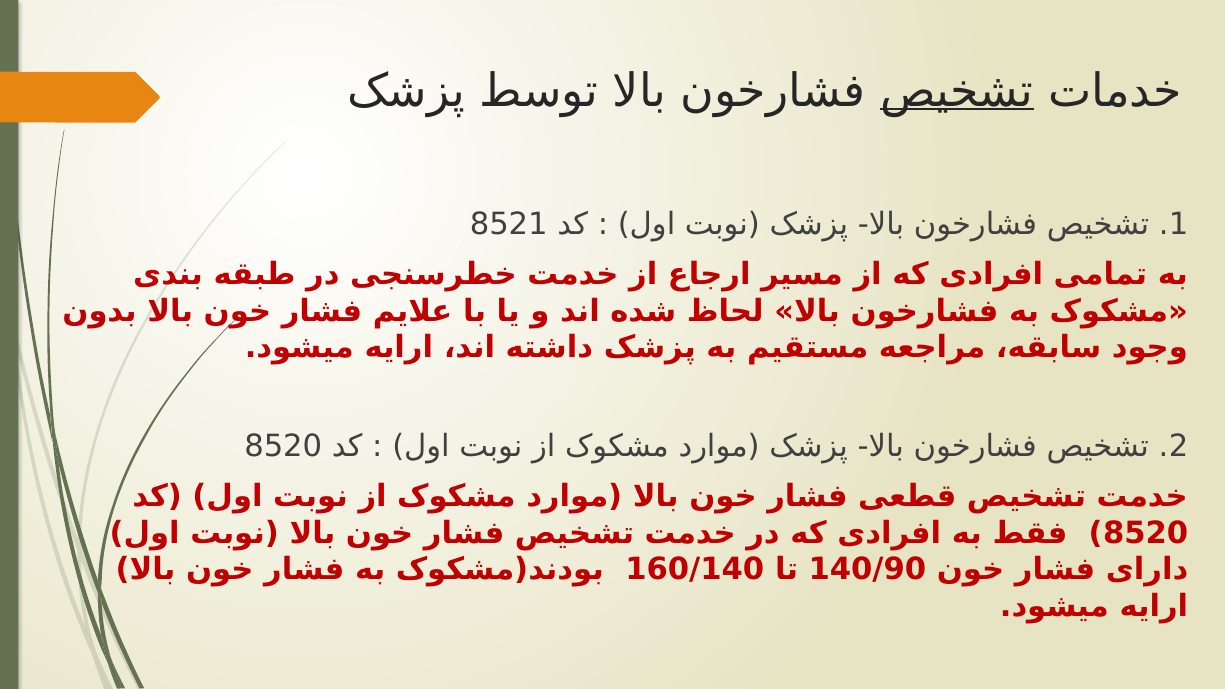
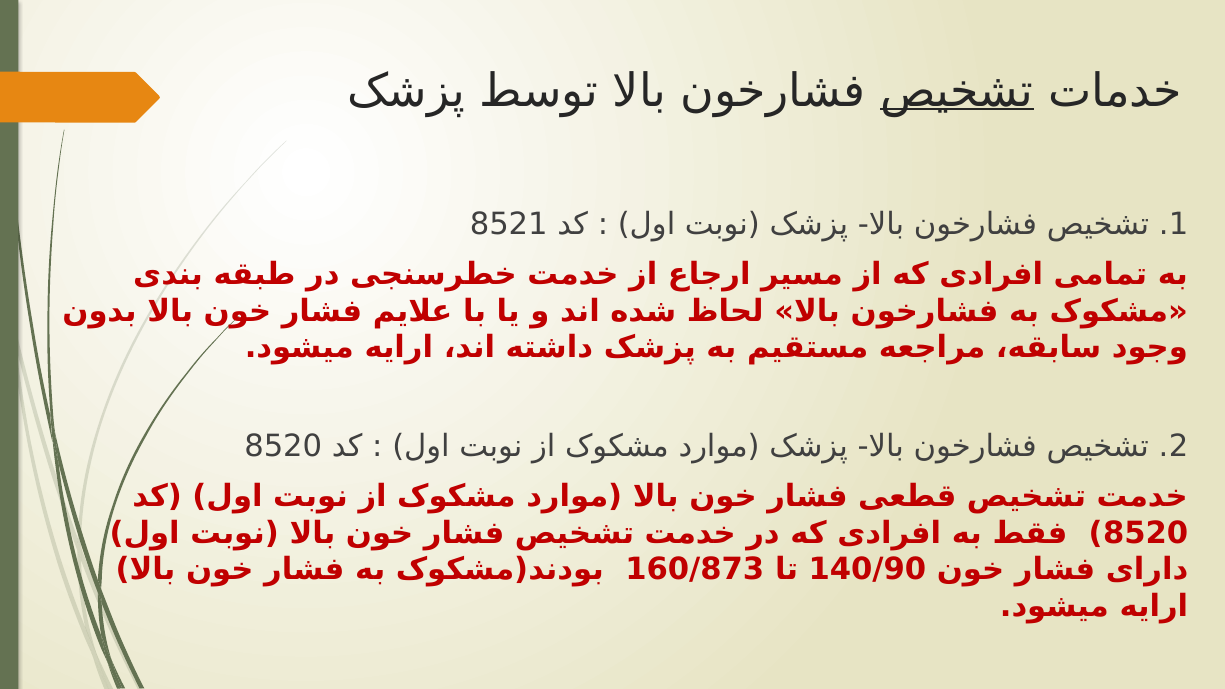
160/140: 160/140 -> 160/873
